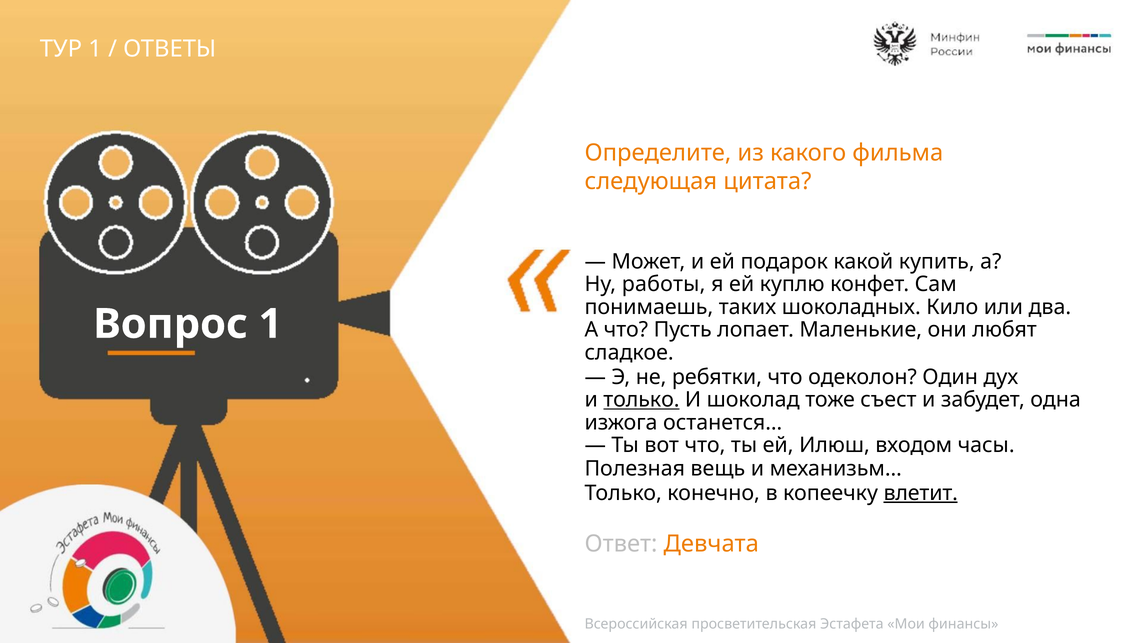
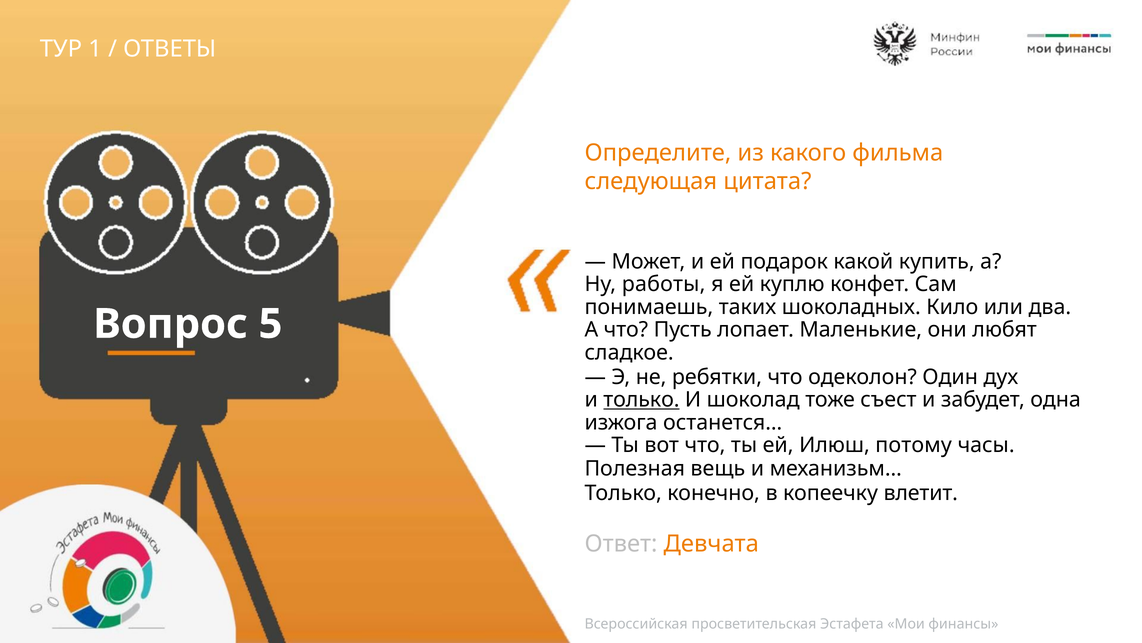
Вопрос 1: 1 -> 5
входом: входом -> потому
влетит underline: present -> none
